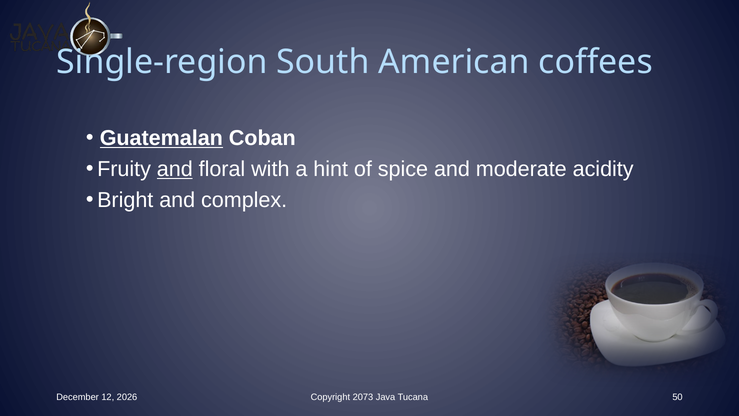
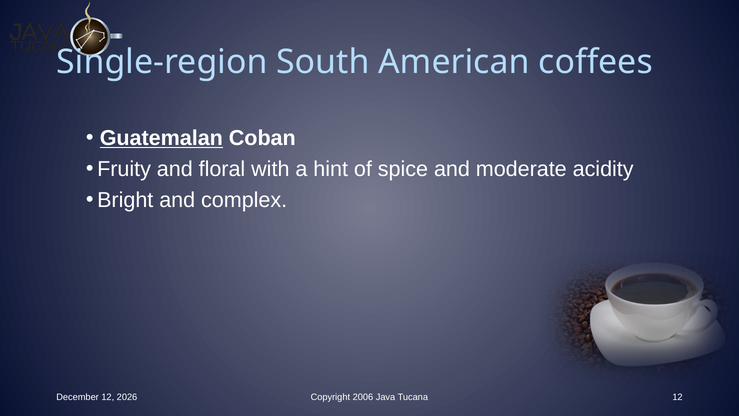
and at (175, 169) underline: present -> none
2073: 2073 -> 2006
Tucana 50: 50 -> 12
